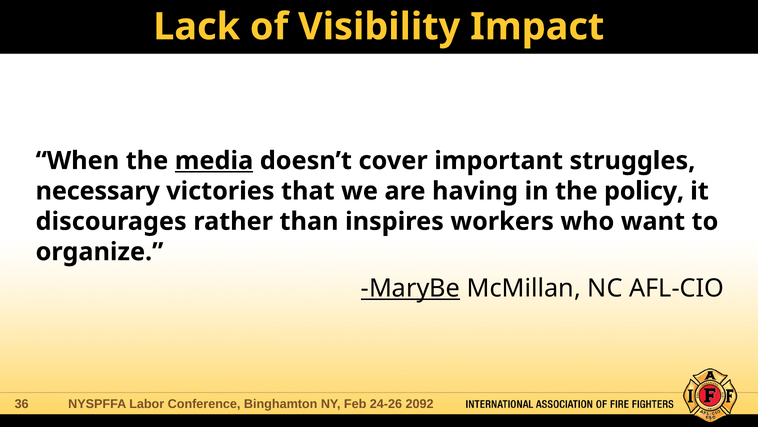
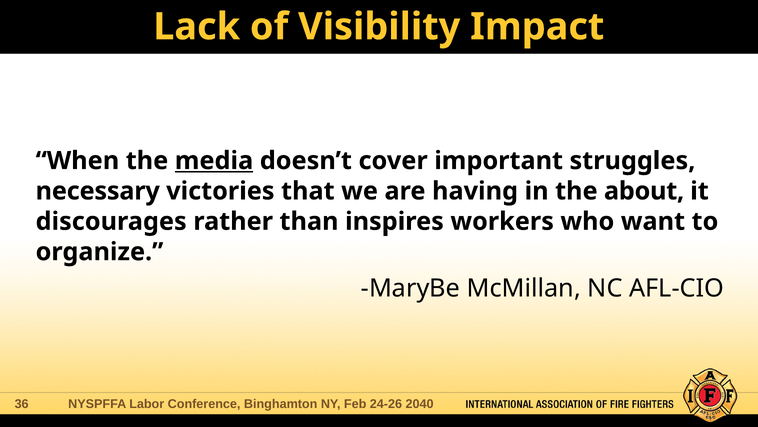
policy: policy -> about
MaryBe underline: present -> none
2092: 2092 -> 2040
